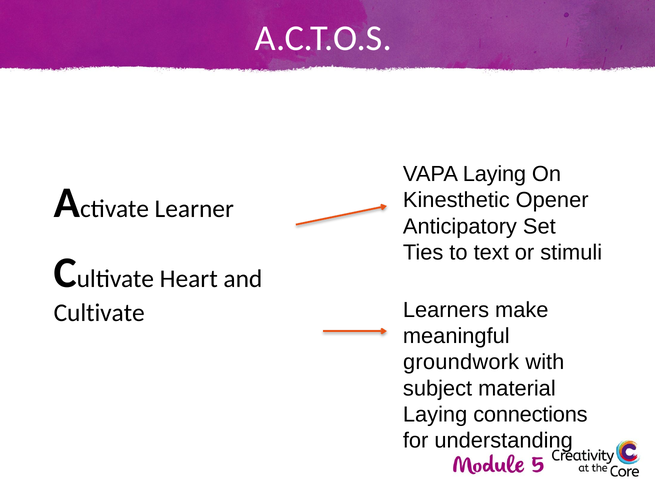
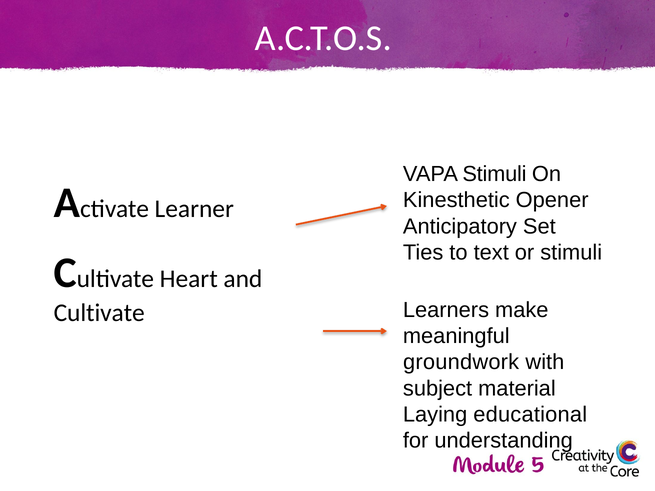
VAPA Laying: Laying -> Stimuli
connections: connections -> educational
